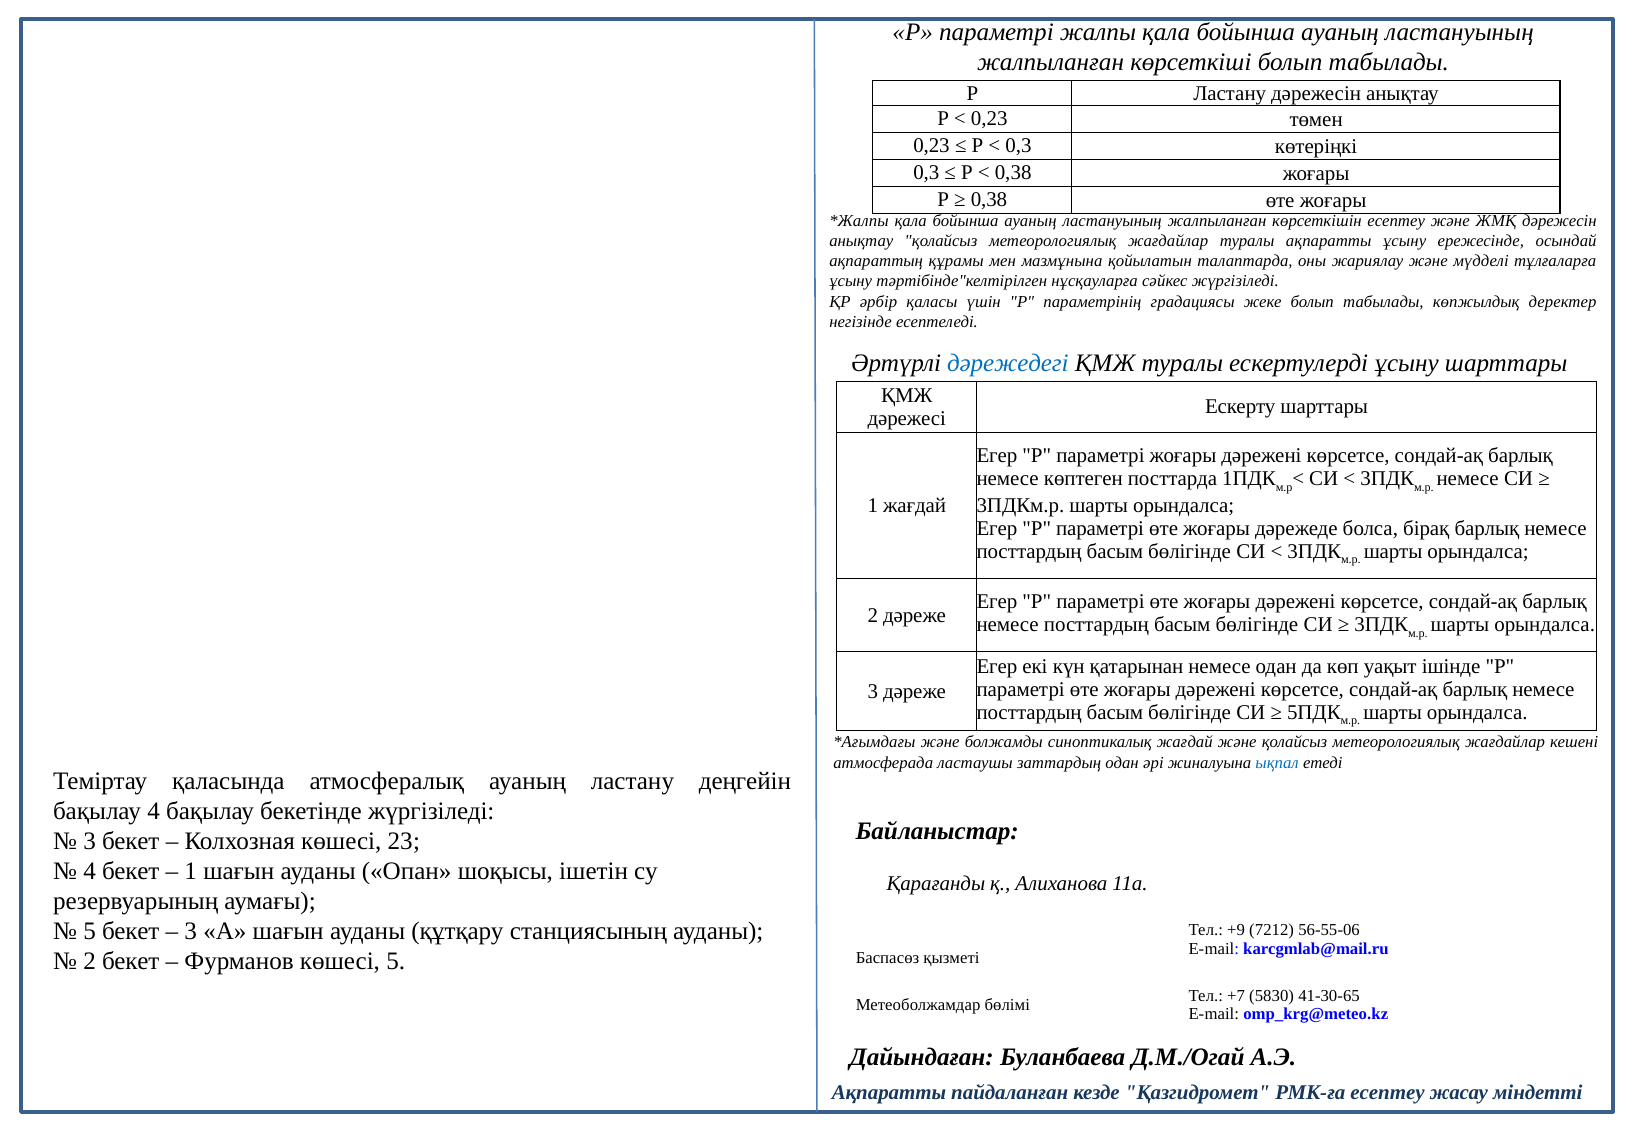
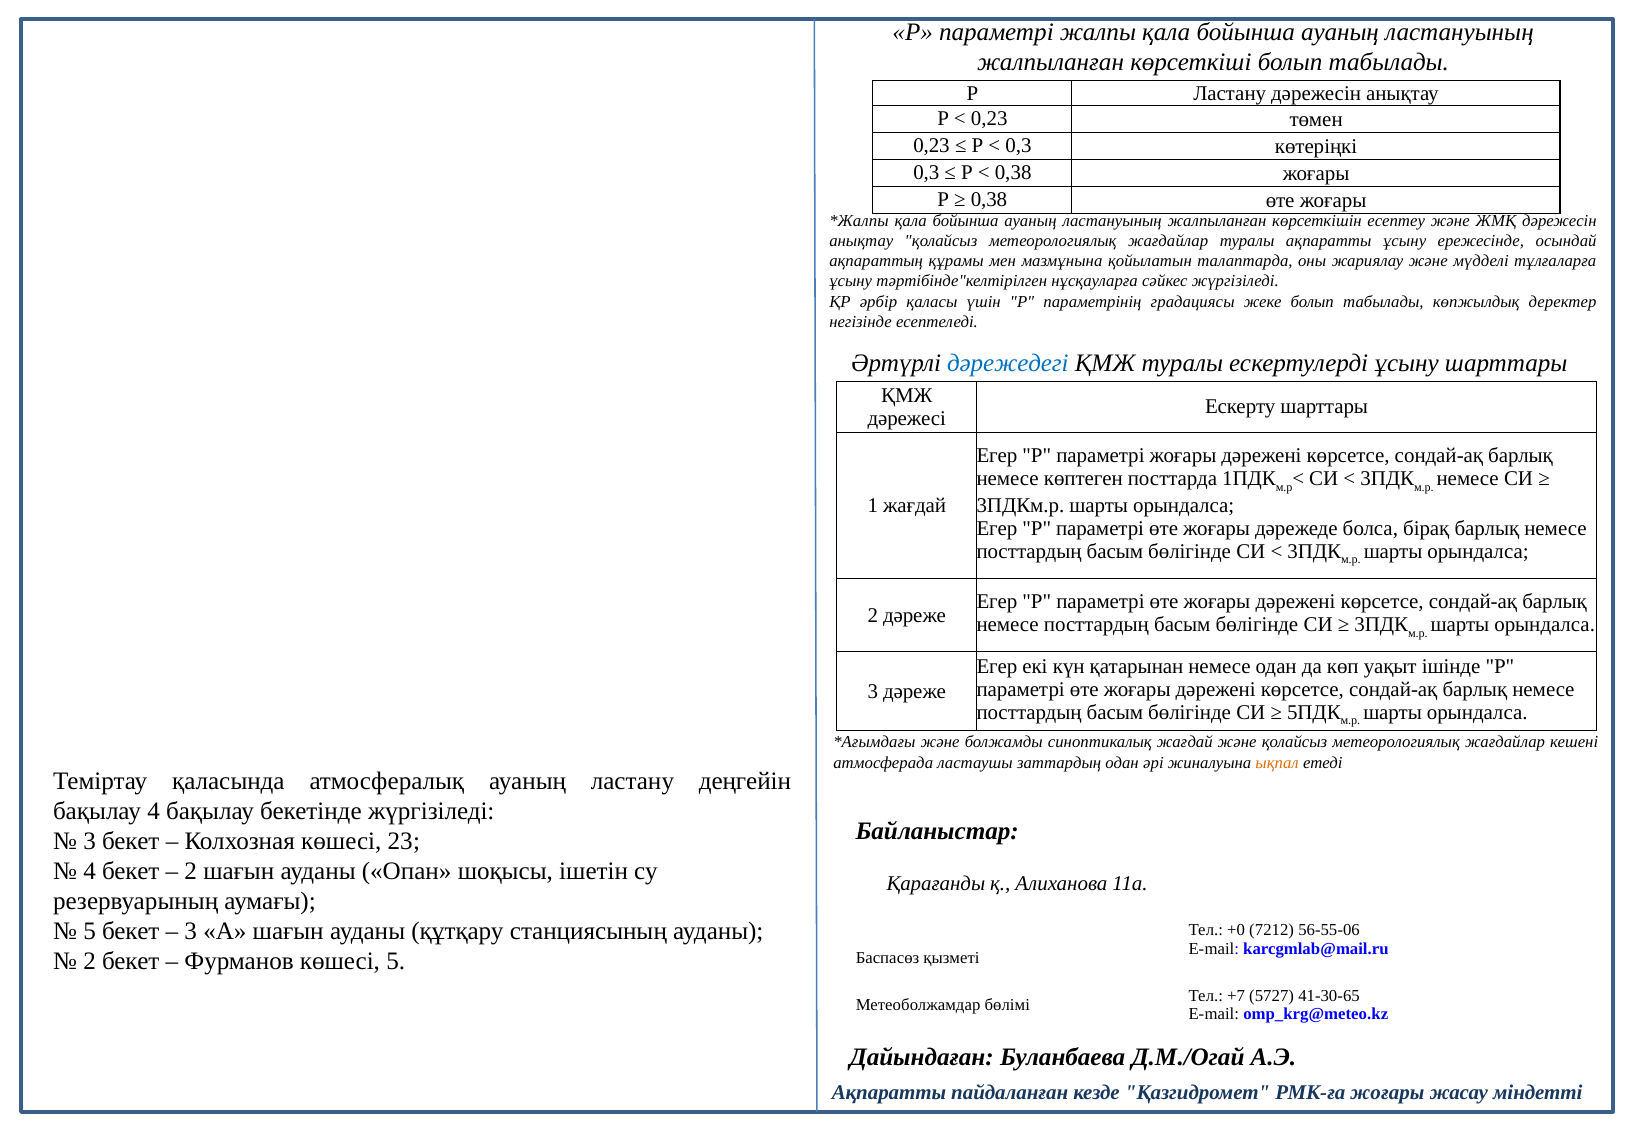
ықпал colour: blue -> orange
1 at (191, 871): 1 -> 2
+9: +9 -> +0
5830: 5830 -> 5727
РМК-ға есептеу: есептеу -> жоғары
